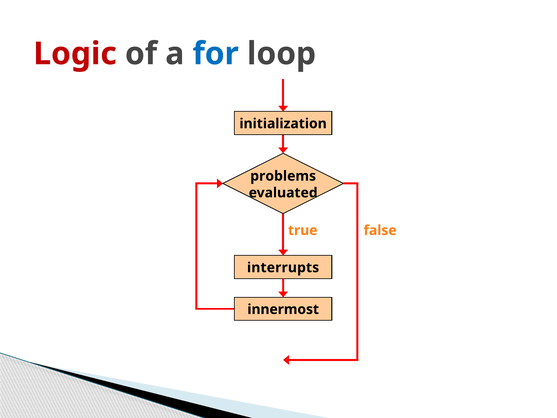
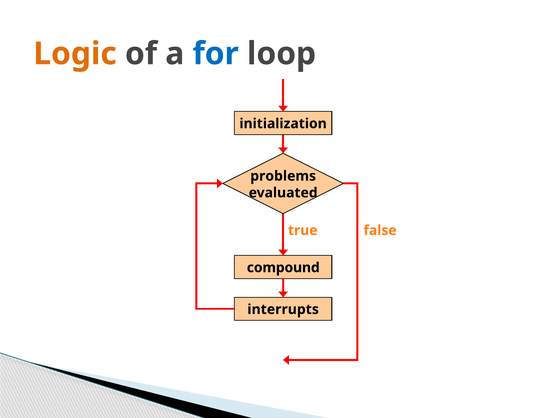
Logic colour: red -> orange
interrupts: interrupts -> compound
innermost: innermost -> interrupts
